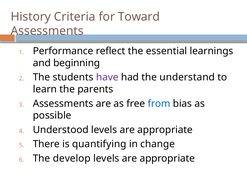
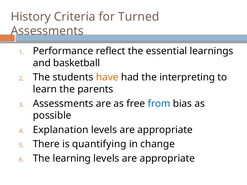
Toward: Toward -> Turned
beginning: beginning -> basketball
have colour: purple -> orange
understand: understand -> interpreting
Understood: Understood -> Explanation
develop: develop -> learning
